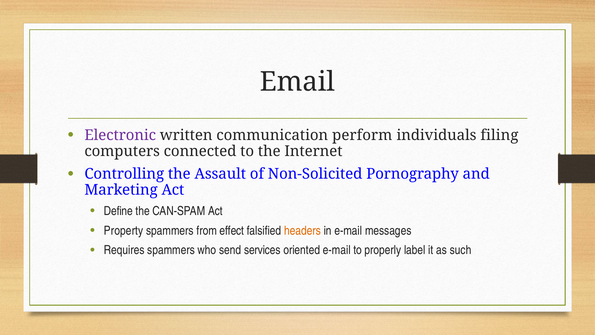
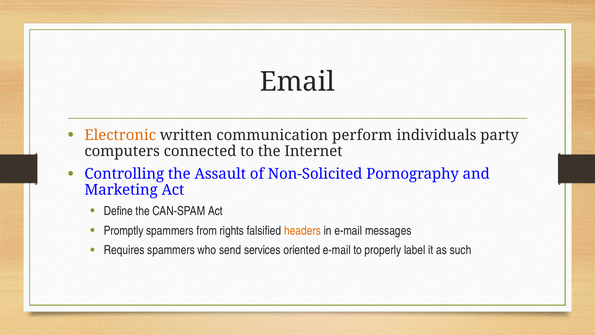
Electronic colour: purple -> orange
filing: filing -> party
Property: Property -> Promptly
effect: effect -> rights
